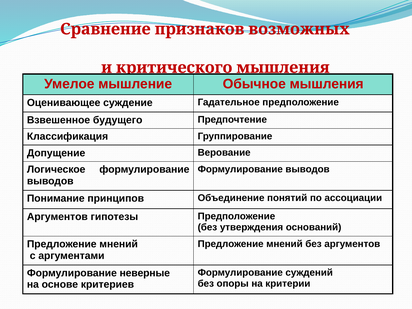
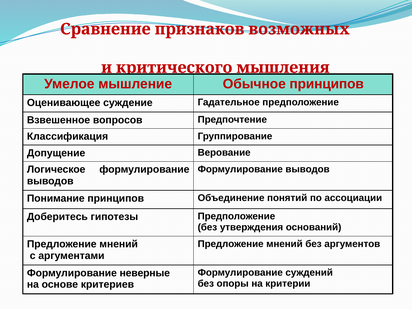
Обычное мышления: мышления -> принципов
будущего: будущего -> вопросов
Аргументов at (57, 217): Аргументов -> Доберитесь
